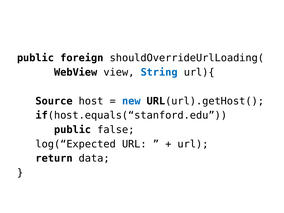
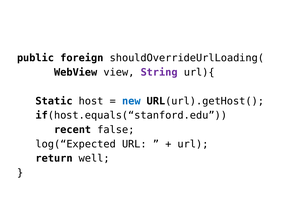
String colour: blue -> purple
Source: Source -> Static
public at (73, 130): public -> recent
data: data -> well
